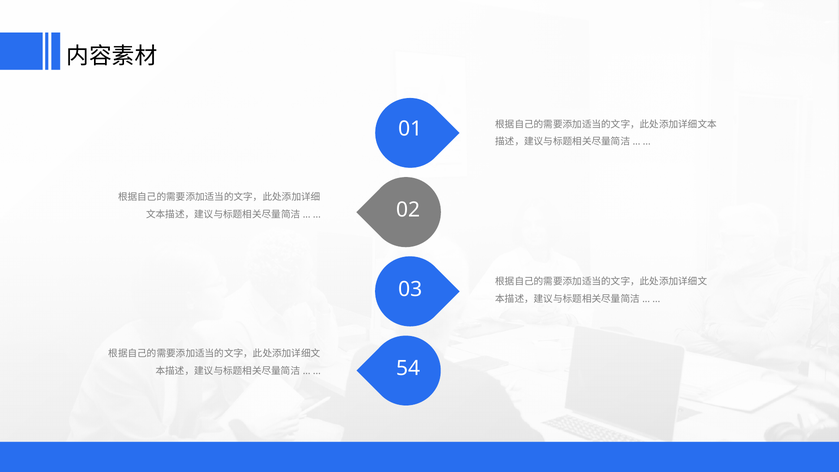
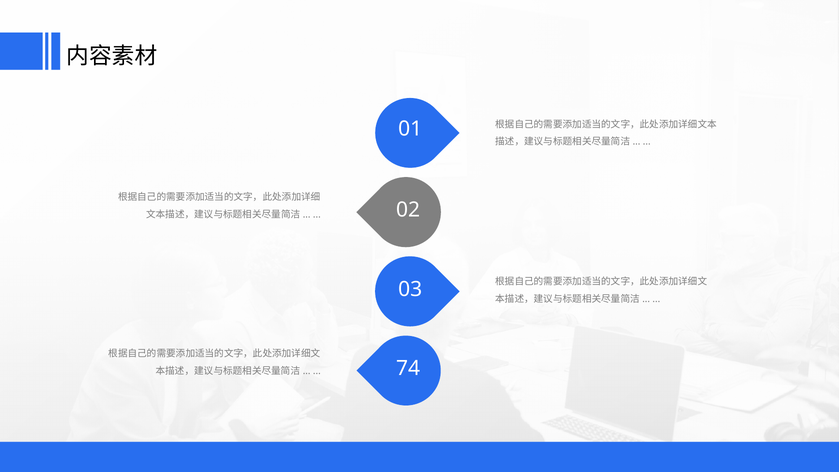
54: 54 -> 74
